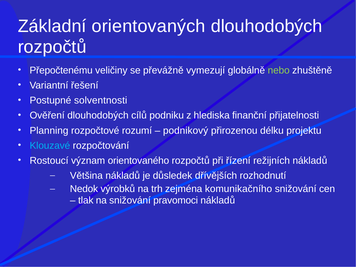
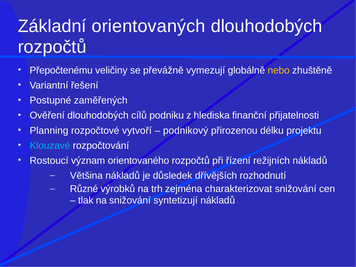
nebo colour: light green -> yellow
solventnosti: solventnosti -> zaměřených
rozumí: rozumí -> vytvoří
Nedok: Nedok -> Různé
komunikačního: komunikačního -> charakterizovat
pravomoci: pravomoci -> syntetizují
